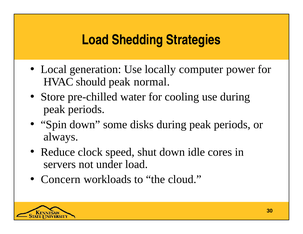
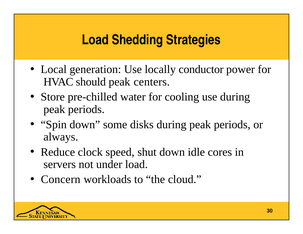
computer: computer -> conductor
normal: normal -> centers
